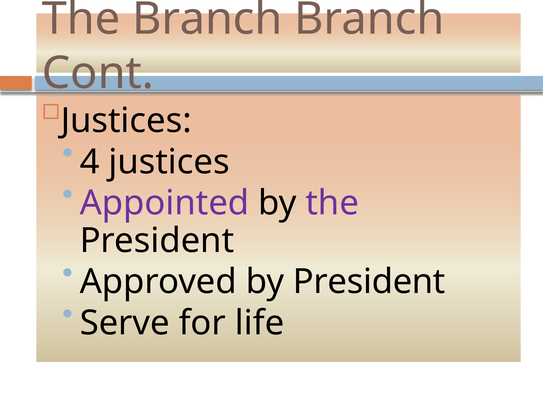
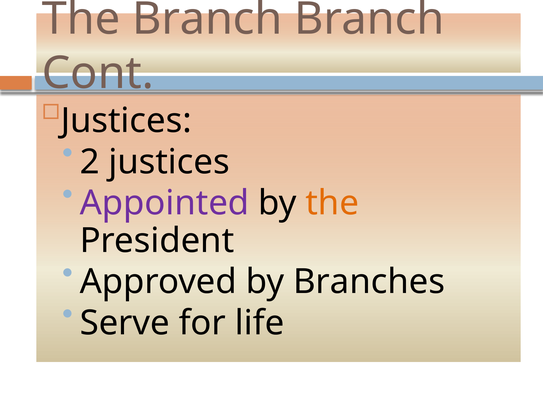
4: 4 -> 2
the at (332, 203) colour: purple -> orange
by President: President -> Branches
